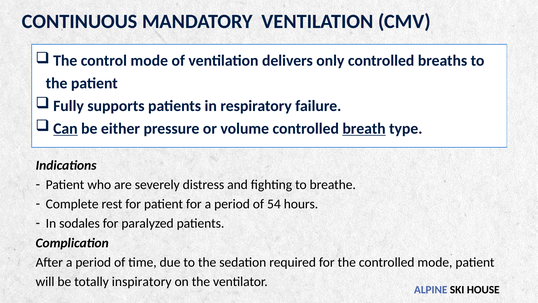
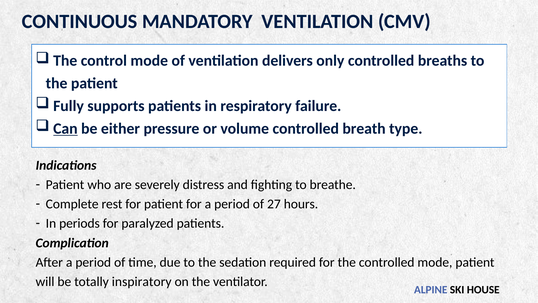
breath underline: present -> none
54: 54 -> 27
sodales: sodales -> periods
